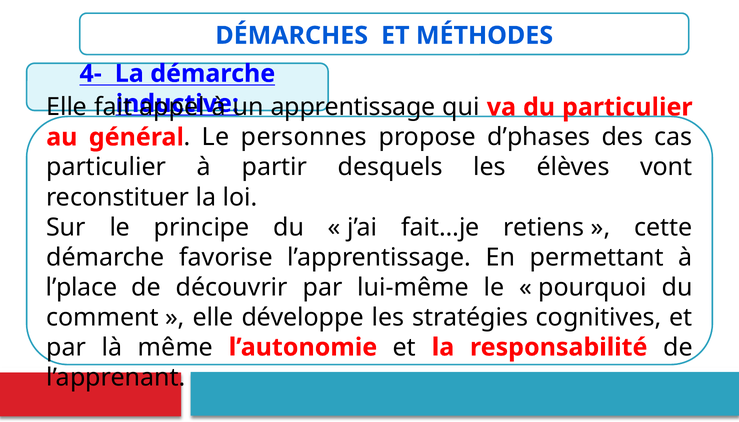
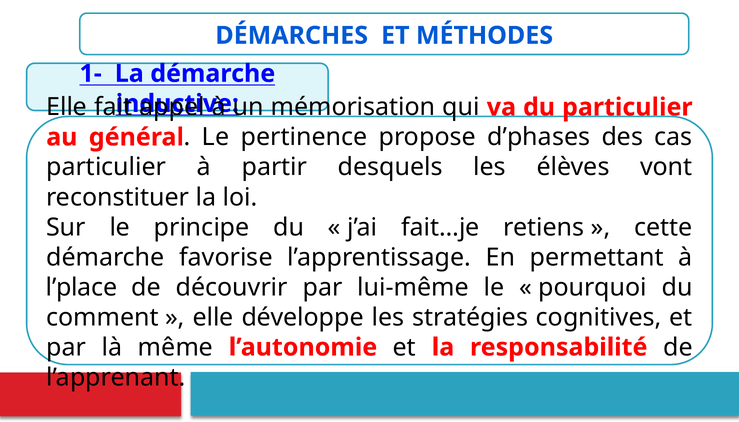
4-: 4- -> 1-
apprentissage: apprentissage -> mémorisation
personnes: personnes -> pertinence
